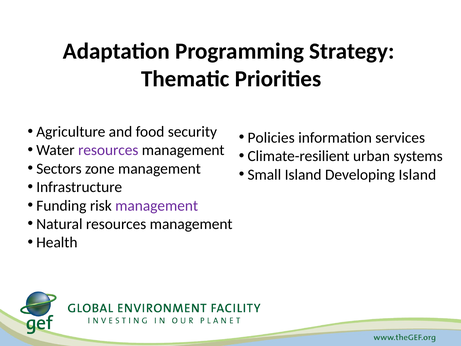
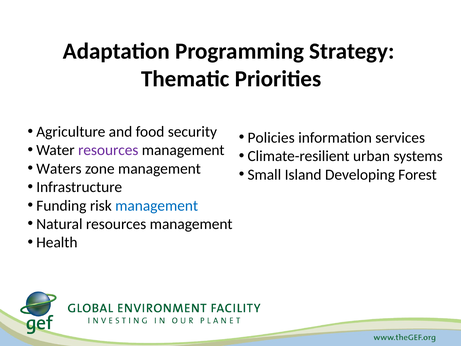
Sectors: Sectors -> Waters
Developing Island: Island -> Forest
management at (157, 205) colour: purple -> blue
